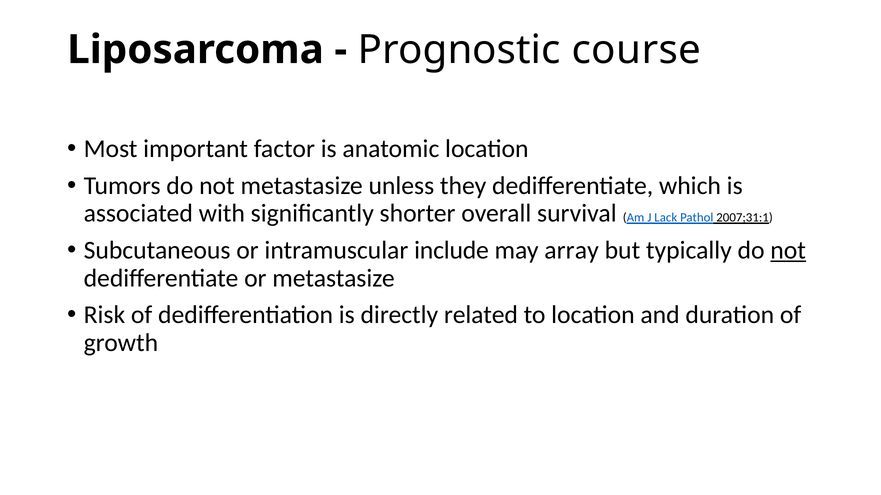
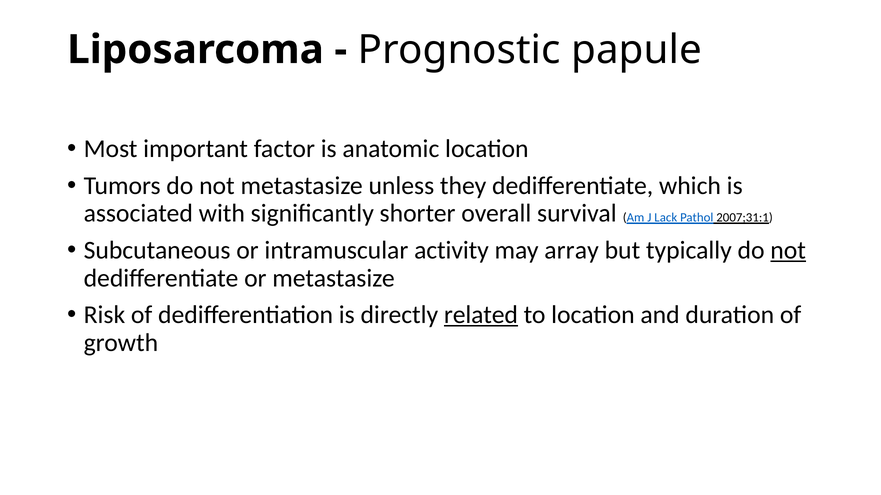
course: course -> papule
include: include -> activity
related underline: none -> present
